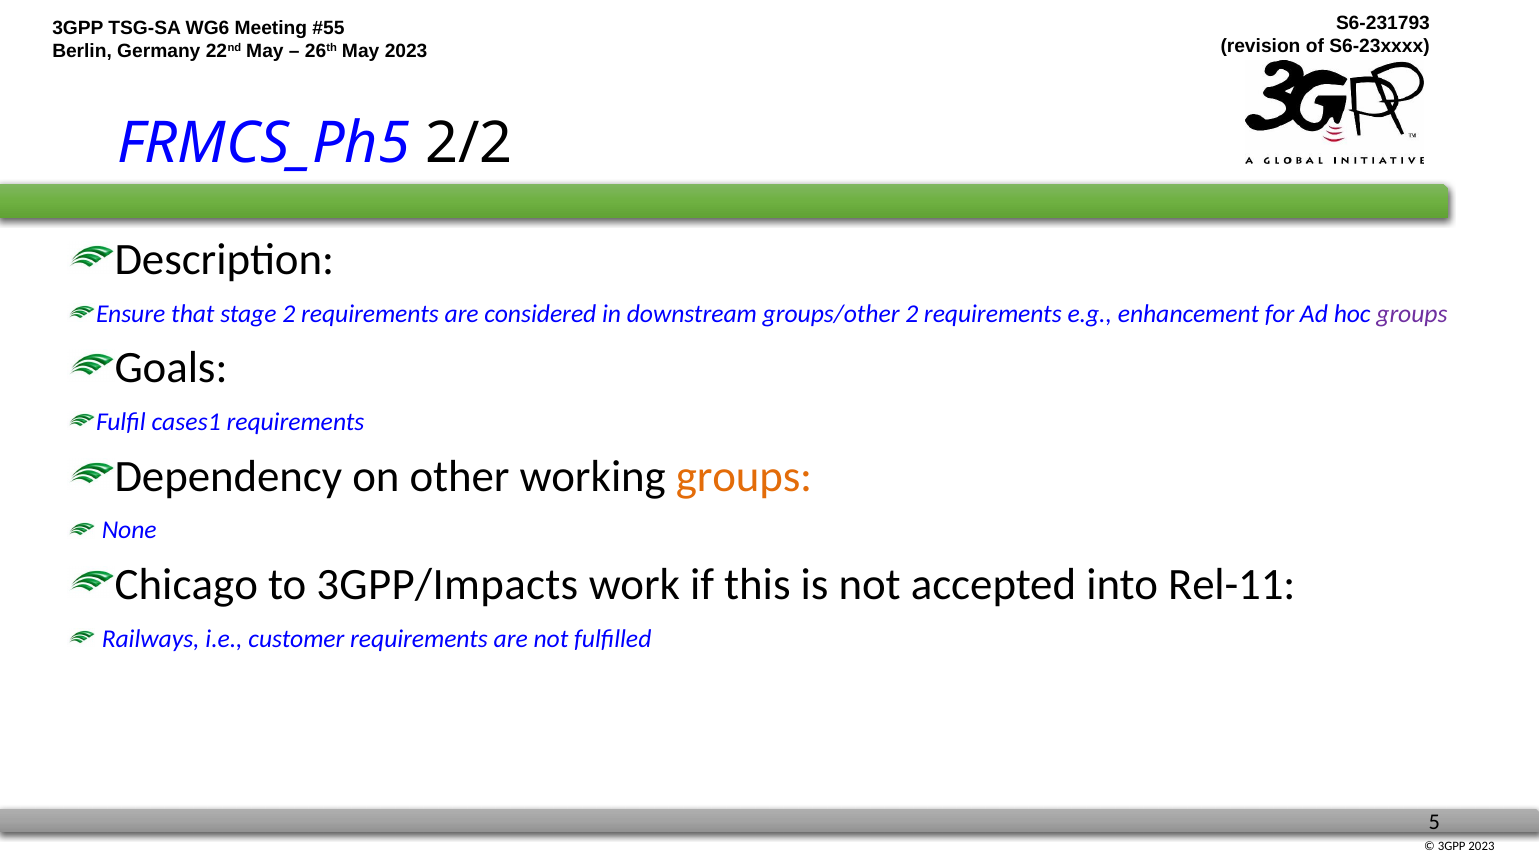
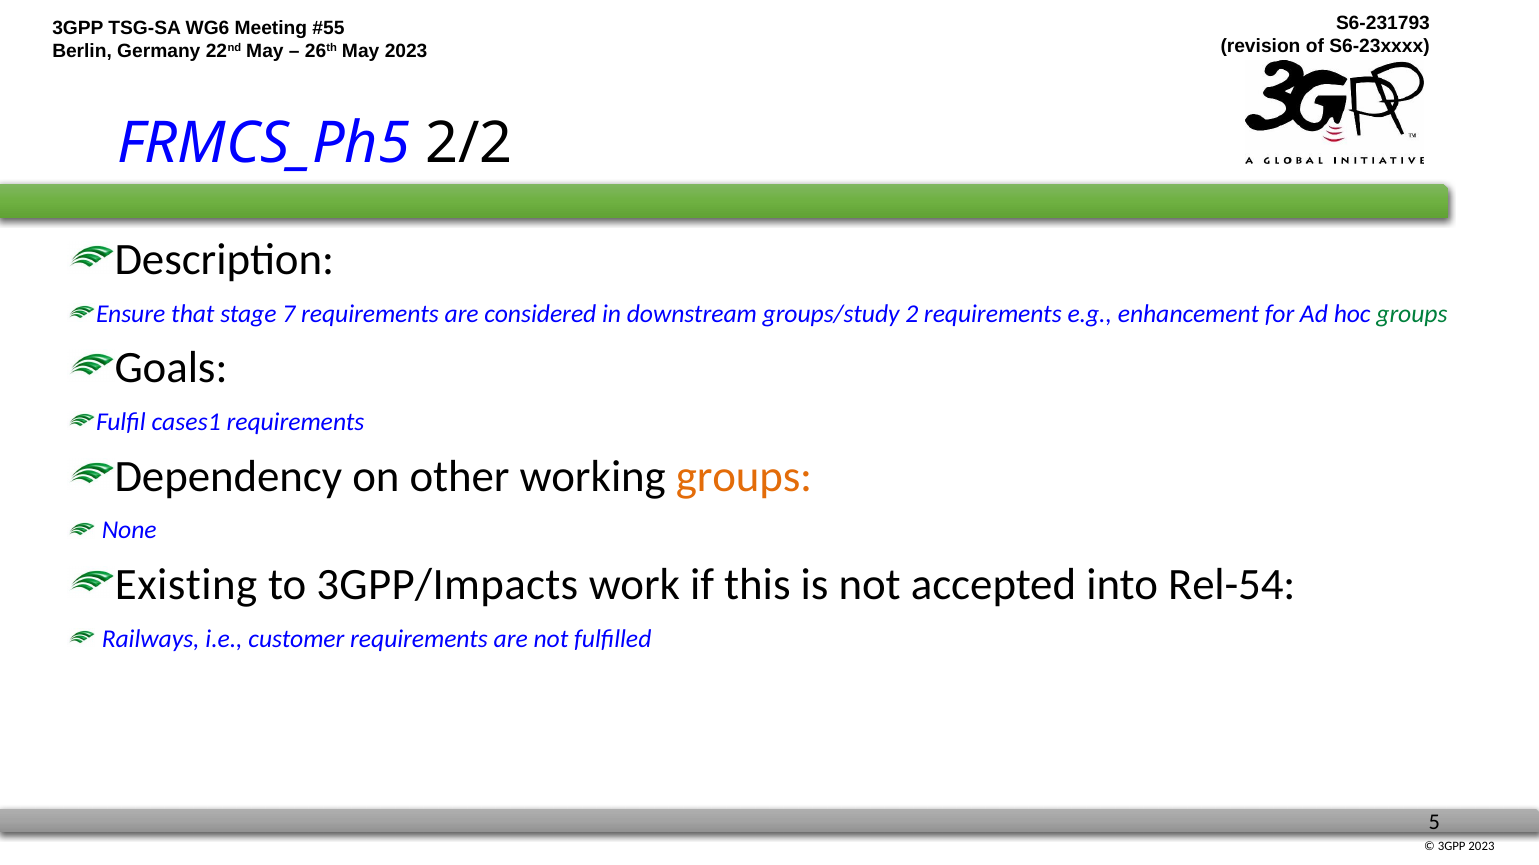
stage 2: 2 -> 7
groups/other: groups/other -> groups/study
groups at (1412, 314) colour: purple -> green
Chicago: Chicago -> Existing
Rel-11: Rel-11 -> Rel-54
